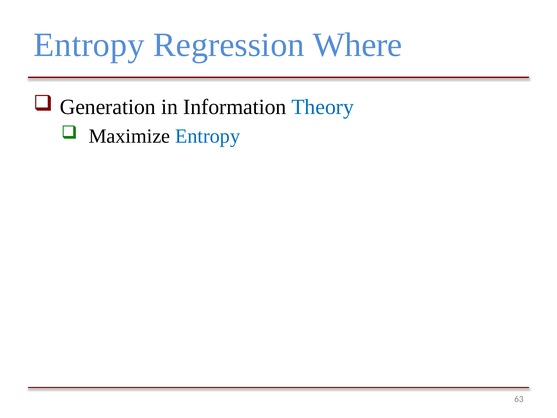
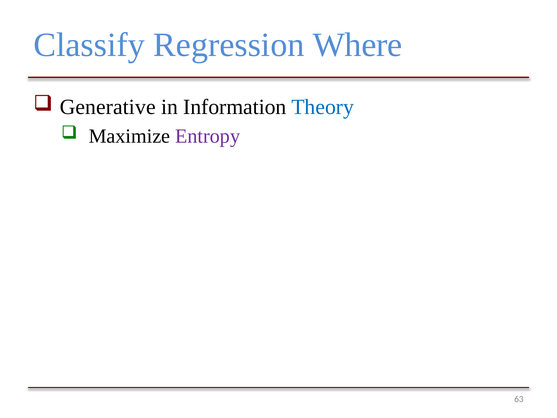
Entropy at (89, 45): Entropy -> Classify
Generation: Generation -> Generative
Entropy at (208, 136) colour: blue -> purple
